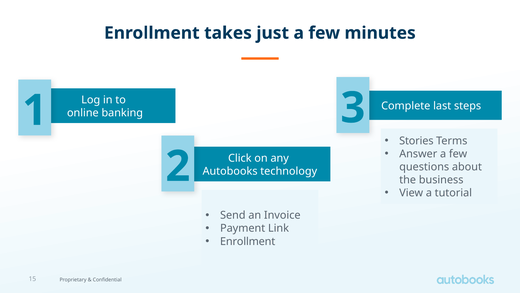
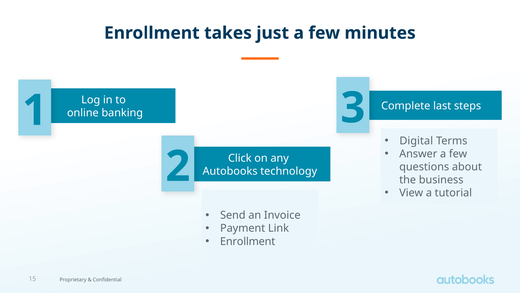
Stories: Stories -> Digital
